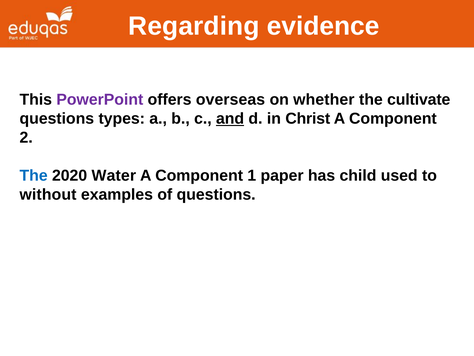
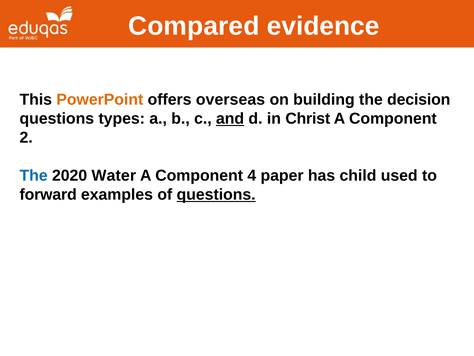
Regarding: Regarding -> Compared
PowerPoint colour: purple -> orange
whether: whether -> building
cultivate: cultivate -> decision
1: 1 -> 4
without: without -> forward
questions at (216, 194) underline: none -> present
